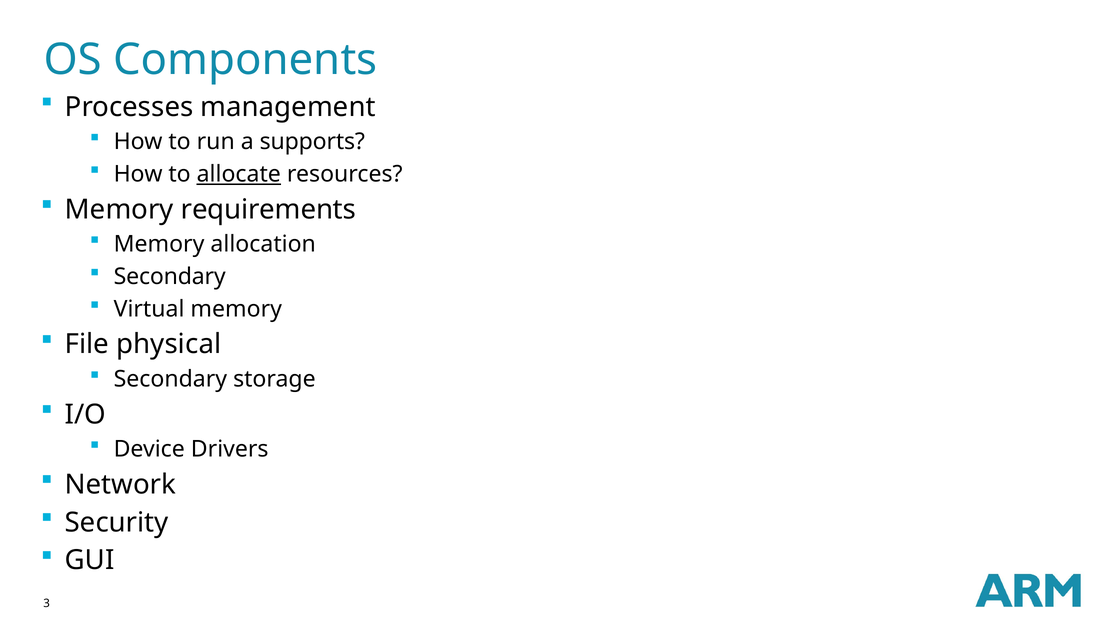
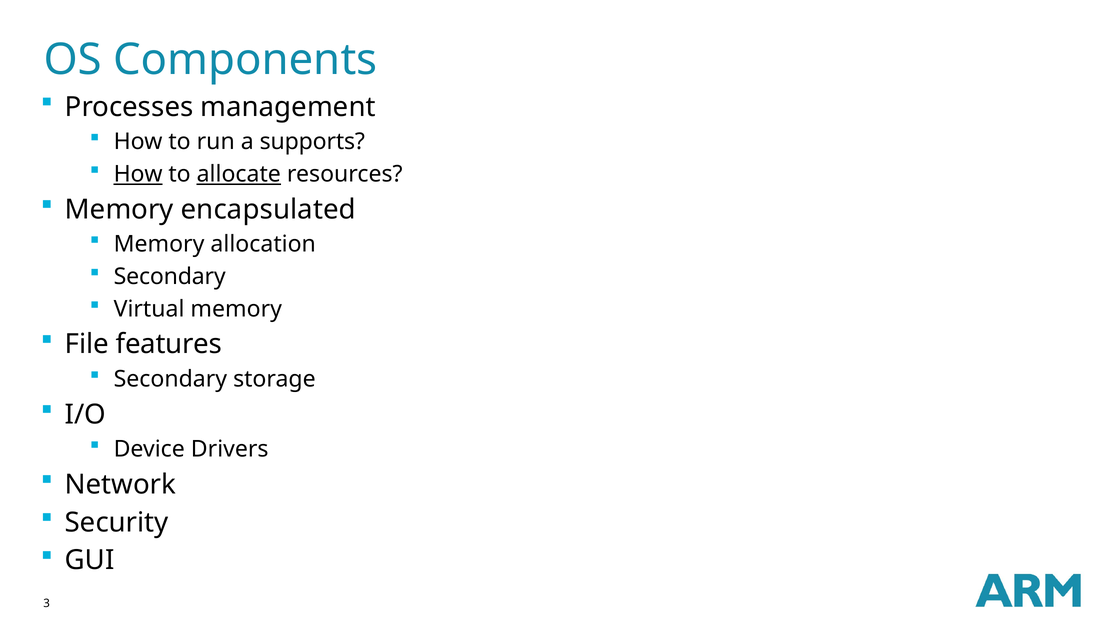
How at (138, 174) underline: none -> present
requirements: requirements -> encapsulated
physical: physical -> features
